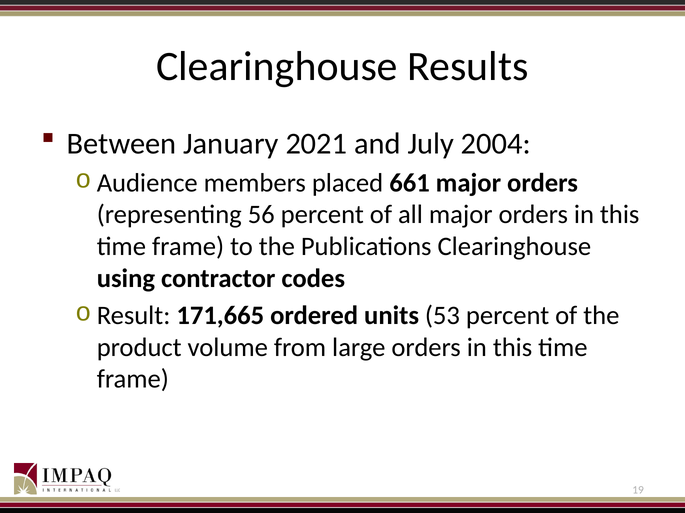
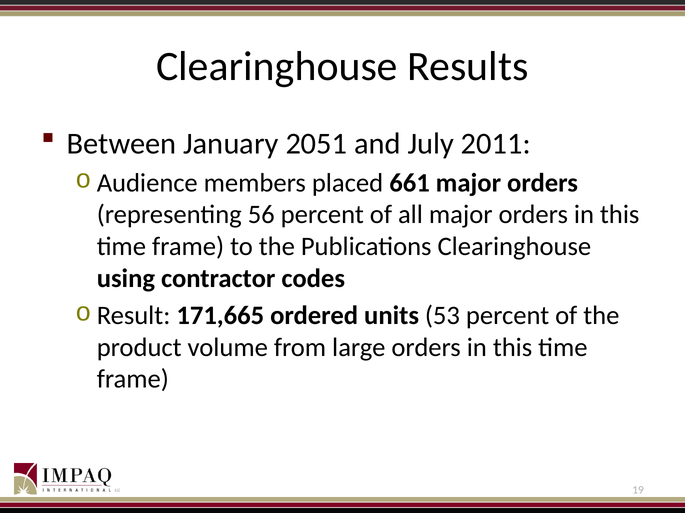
2021: 2021 -> 2051
2004: 2004 -> 2011
